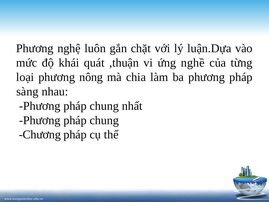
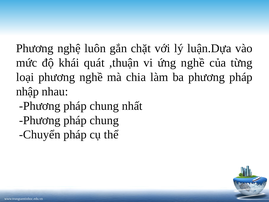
phương nông: nông -> nghề
sàng: sàng -> nhập
Chương: Chương -> Chuyển
